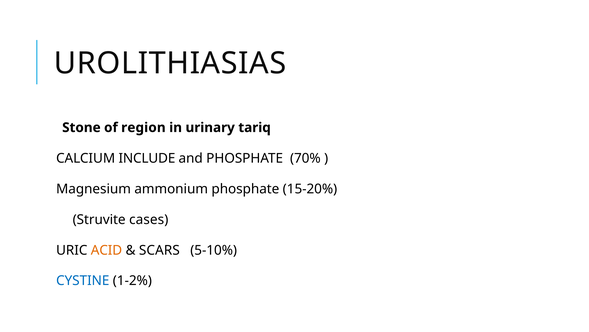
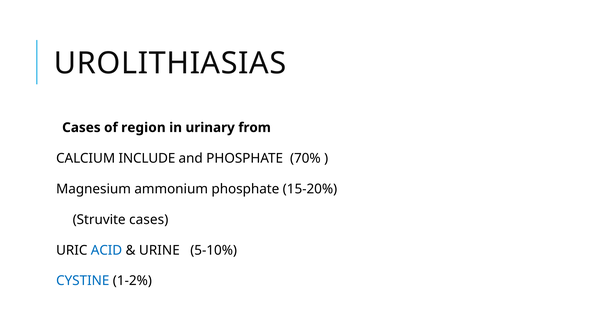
Stone at (81, 127): Stone -> Cases
tariq: tariq -> from
ACID colour: orange -> blue
SCARS: SCARS -> URINE
